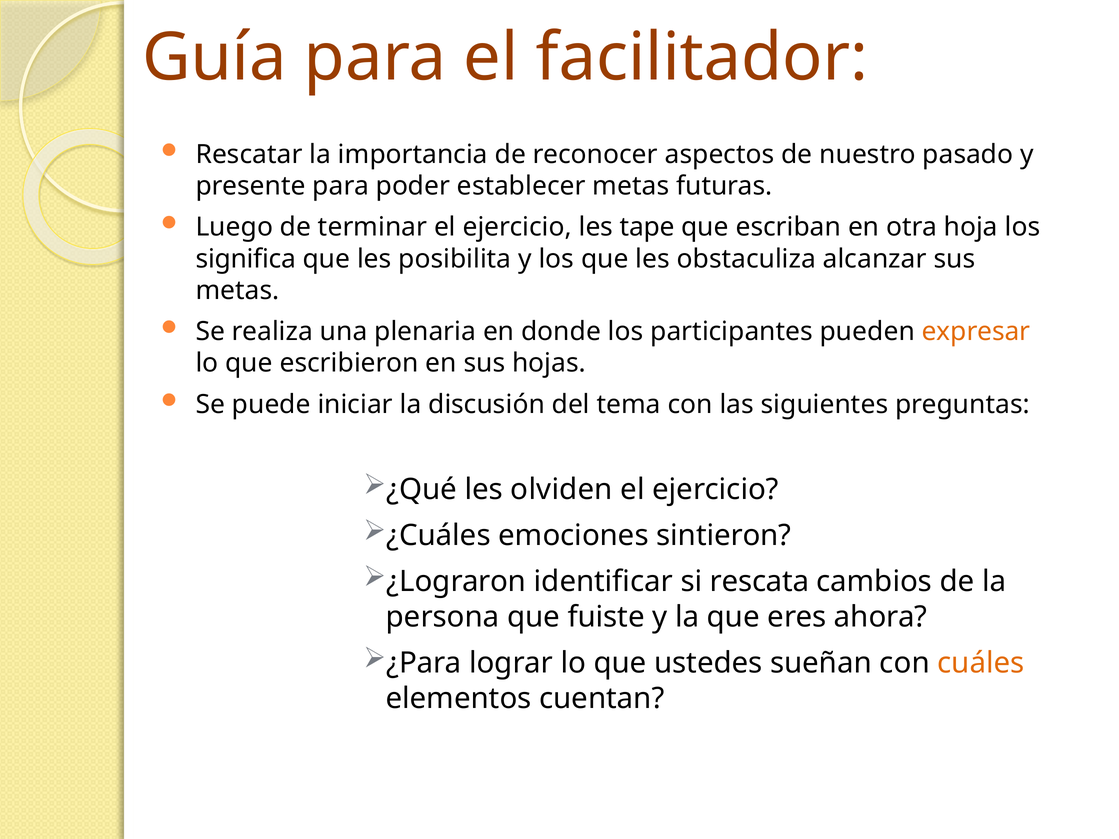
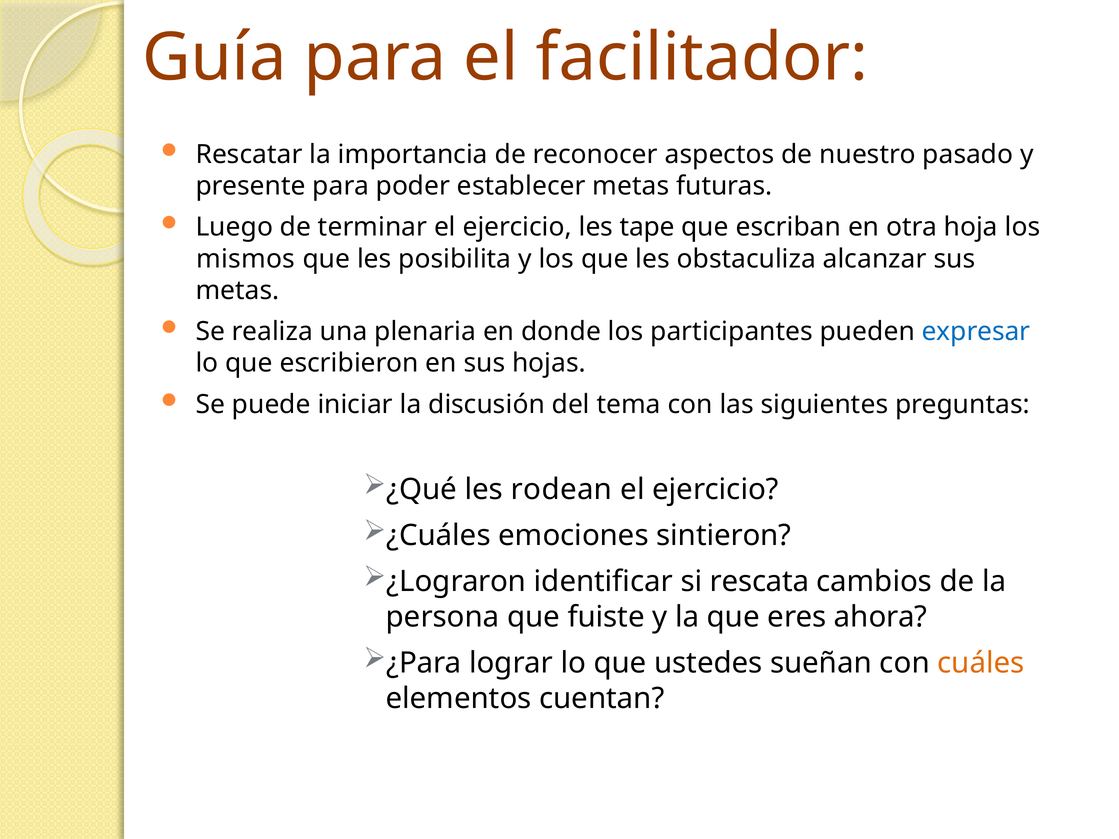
significa: significa -> mismos
expresar colour: orange -> blue
olviden: olviden -> rodean
